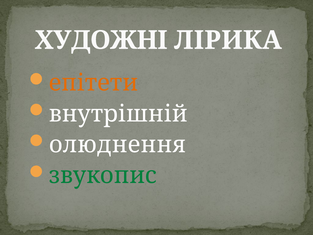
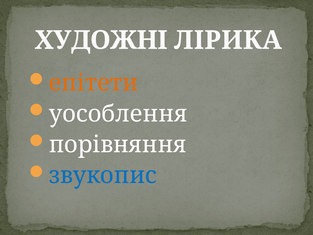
внутрішній: внутрішній -> уособлення
олюднення: олюднення -> порівняння
звукопис colour: green -> blue
